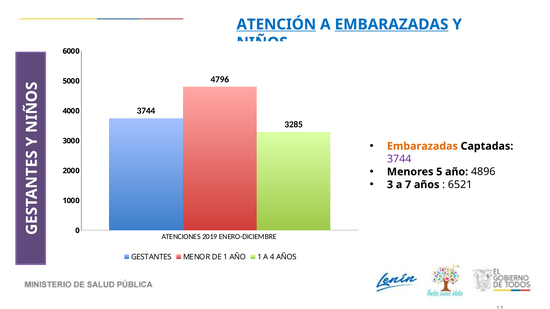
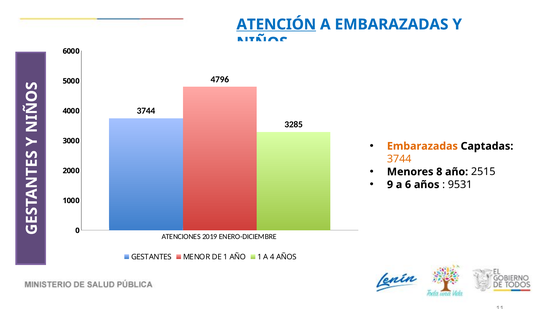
EMBARAZADAS at (392, 24) underline: present -> none
3744 at (399, 159) colour: purple -> orange
5: 5 -> 8
4896: 4896 -> 2515
3: 3 -> 9
7: 7 -> 6
6521: 6521 -> 9531
